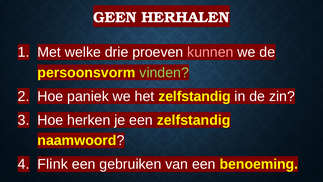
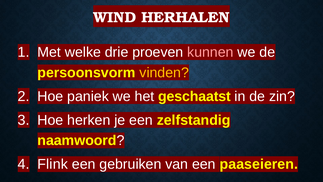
GEEN: GEEN -> WIND
vinden colour: light green -> yellow
het zelfstandig: zelfstandig -> geschaatst
benoeming: benoeming -> paaseieren
